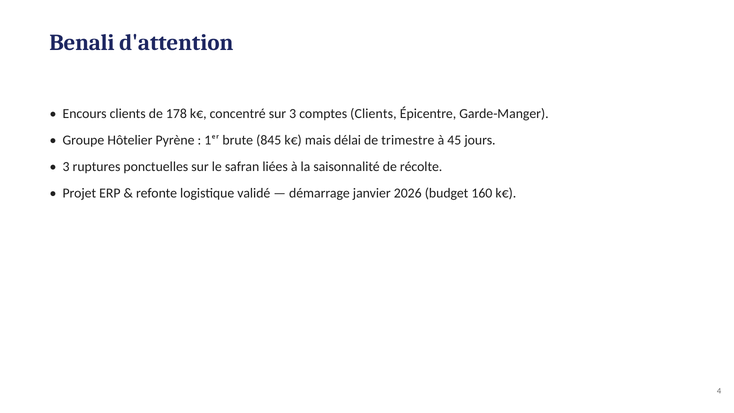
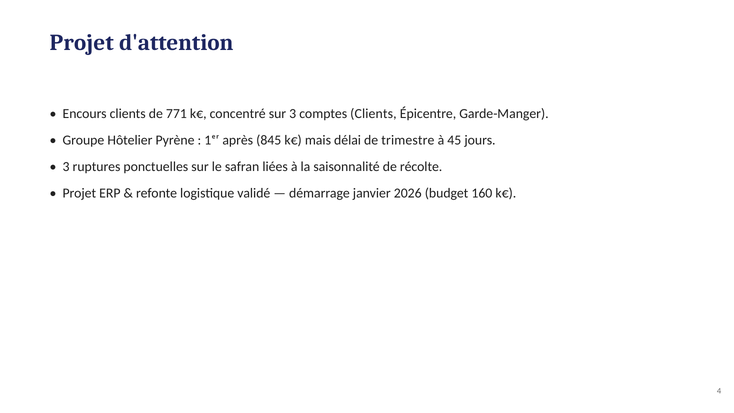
Benali at (82, 43): Benali -> Projet
178: 178 -> 771
brute: brute -> après
